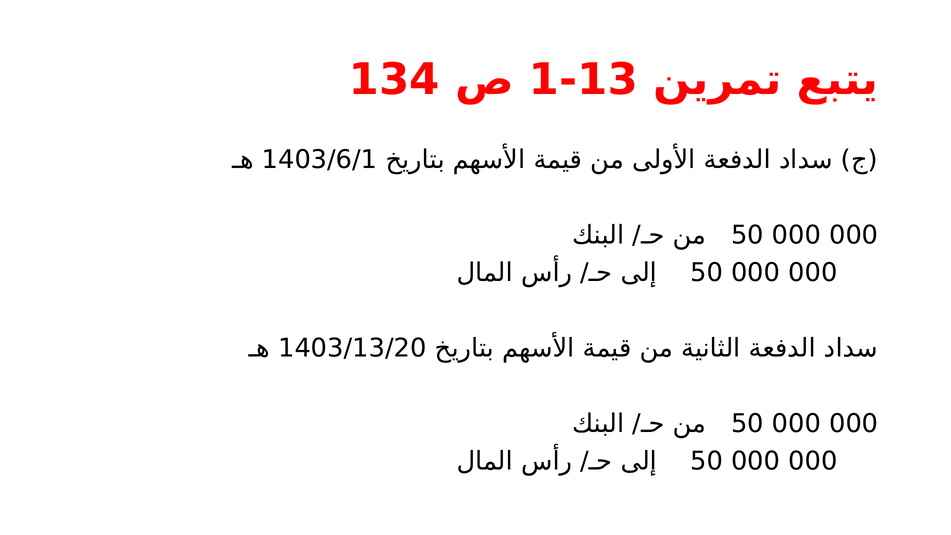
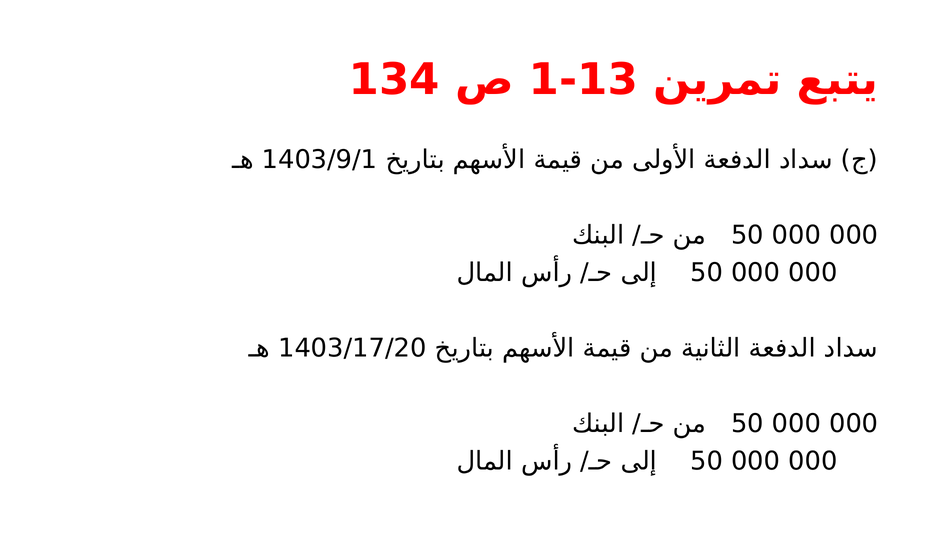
1403/6/1: 1403/6/1 -> 1403/9/1
1403/13/20: 1403/13/20 -> 1403/17/20
